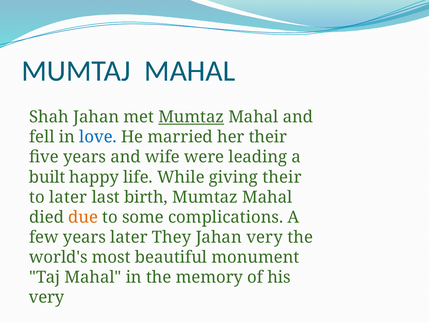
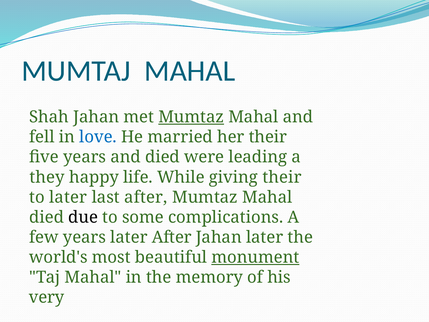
and wife: wife -> died
built: built -> they
last birth: birth -> after
due colour: orange -> black
later They: They -> After
Jahan very: very -> later
monument underline: none -> present
